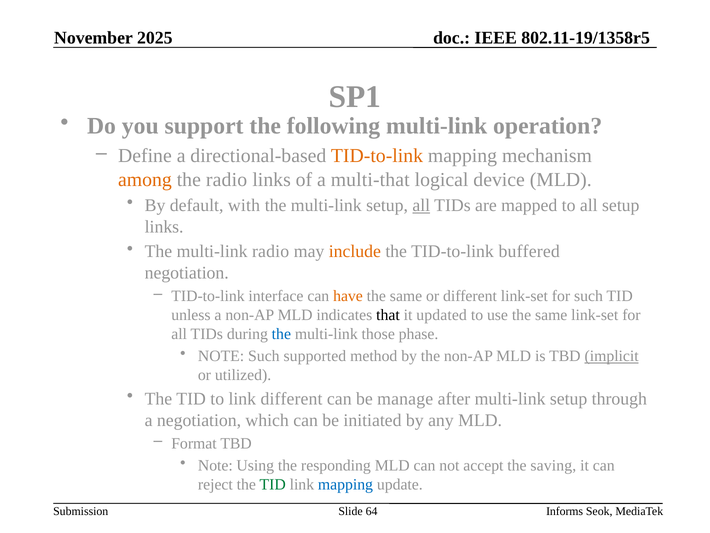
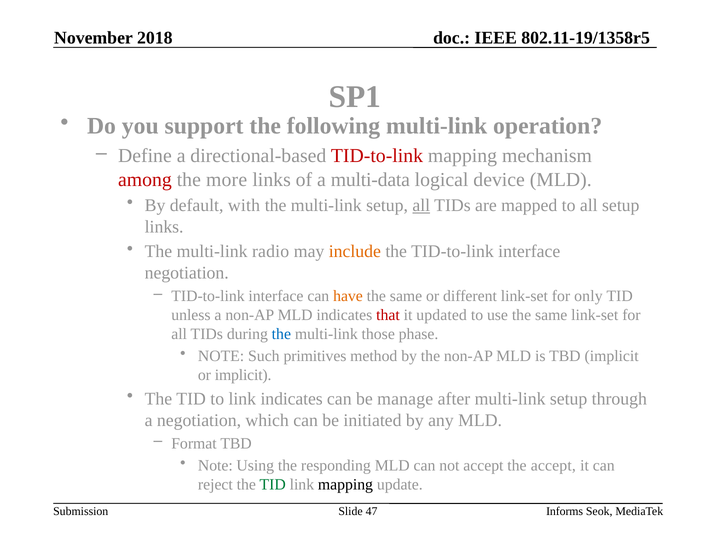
2025: 2025 -> 2018
TID-to-link at (377, 156) colour: orange -> red
among colour: orange -> red
the radio: radio -> more
multi-that: multi-that -> multi-data
the TID-to-link buffered: buffered -> interface
for such: such -> only
that colour: black -> red
supported: supported -> primitives
implicit at (612, 356) underline: present -> none
or utilized: utilized -> implicit
link different: different -> indicates
the saving: saving -> accept
mapping at (345, 484) colour: blue -> black
64: 64 -> 47
